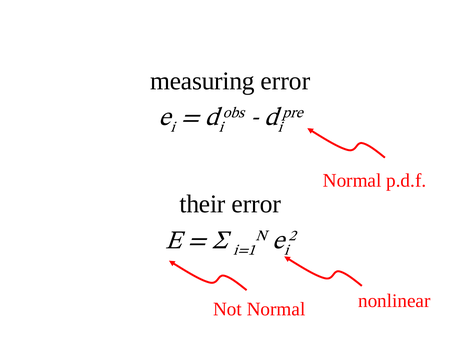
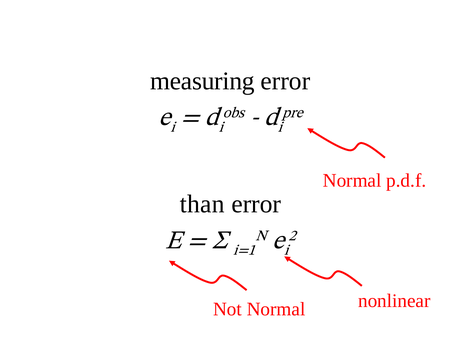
their: their -> than
